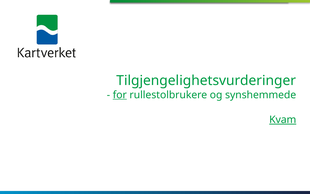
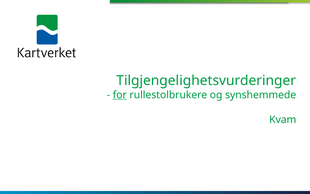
Kvam underline: present -> none
